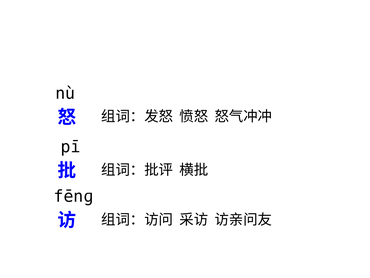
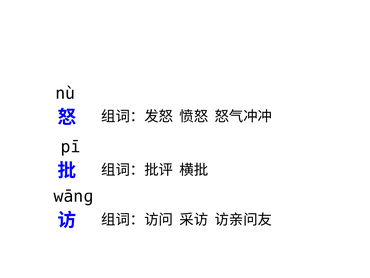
fēnɡ: fēnɡ -> wānɡ
